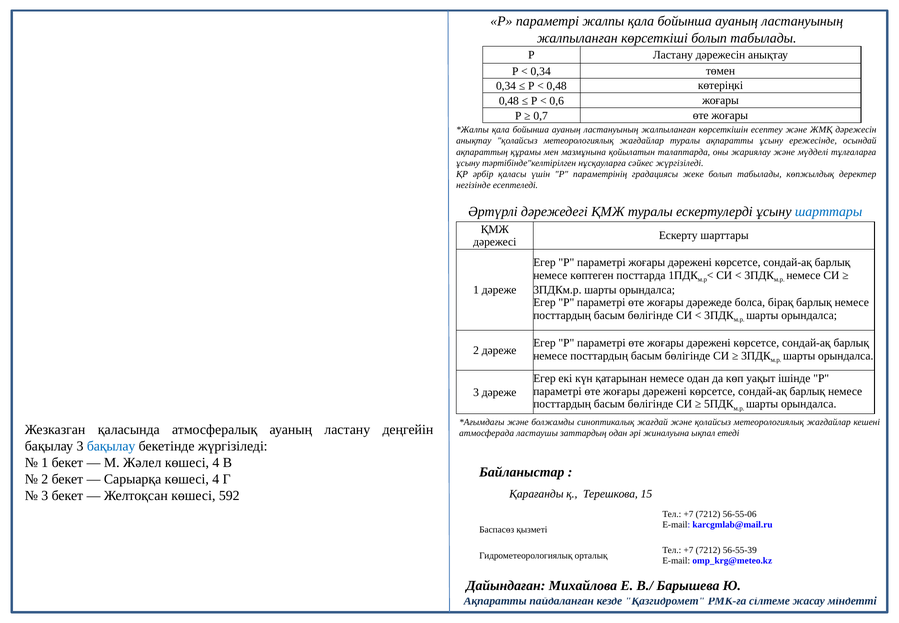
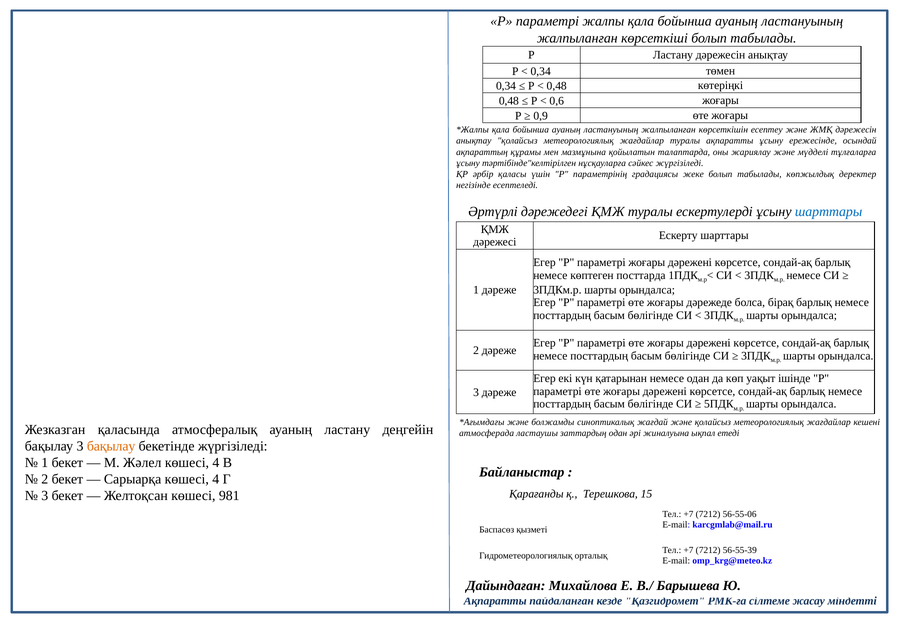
0,7: 0,7 -> 0,9
бақылау at (111, 446) colour: blue -> orange
592: 592 -> 981
